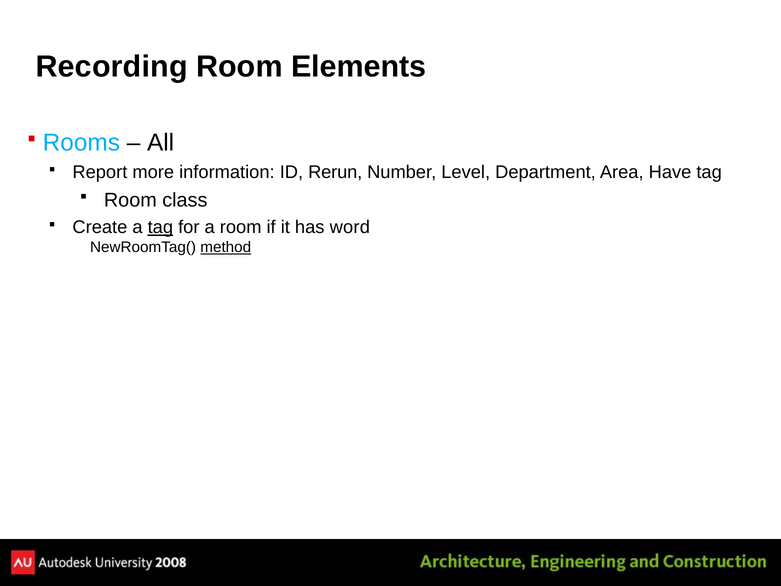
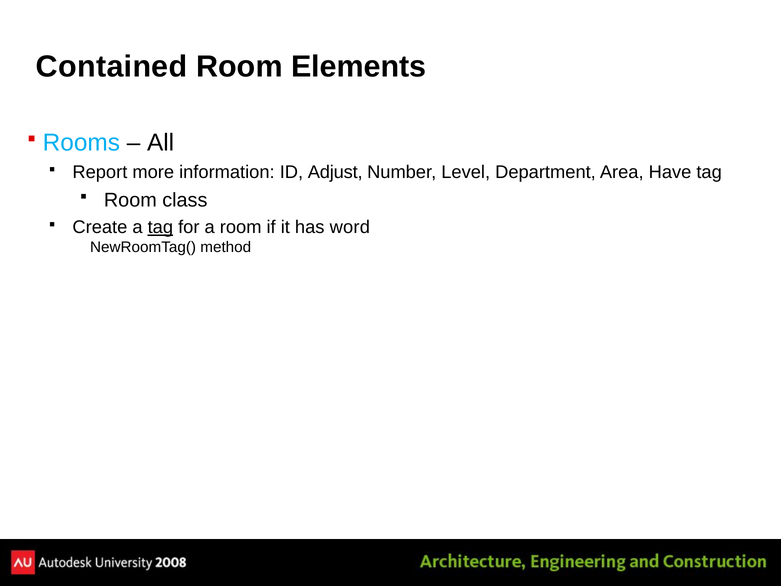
Recording: Recording -> Contained
Rerun: Rerun -> Adjust
method underline: present -> none
